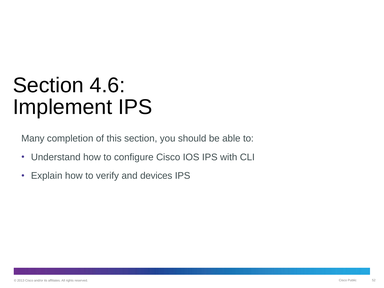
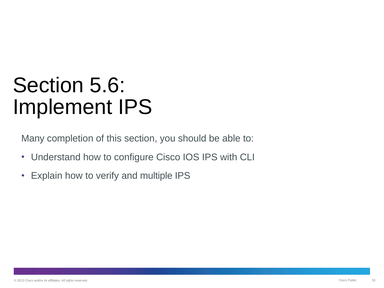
4.6: 4.6 -> 5.6
devices: devices -> multiple
